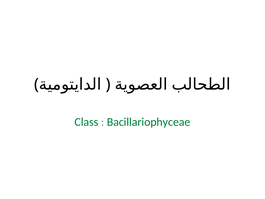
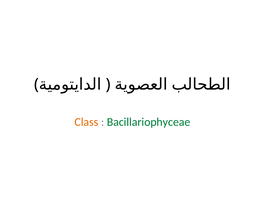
Class colour: green -> orange
